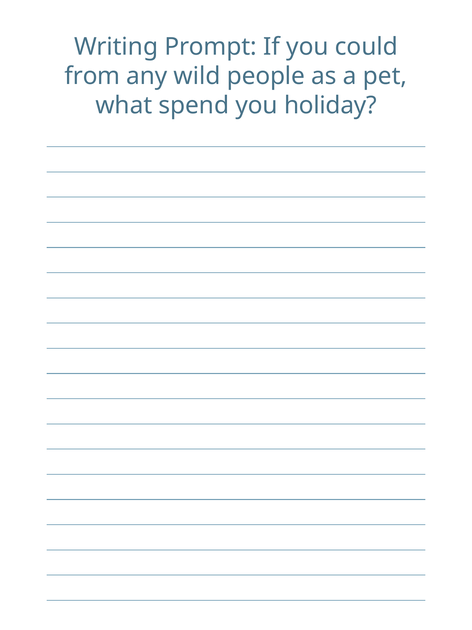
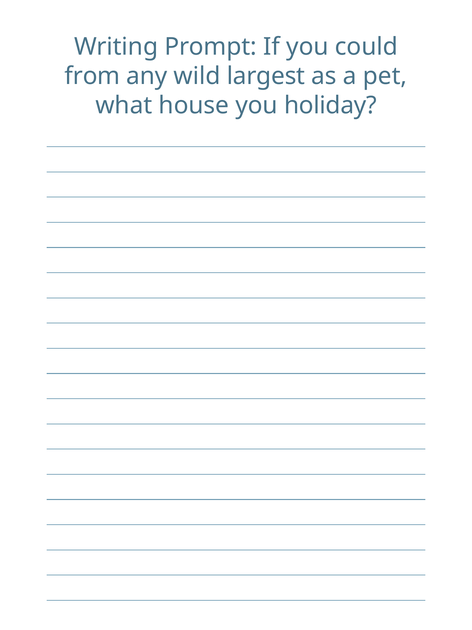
people: people -> largest
spend: spend -> house
